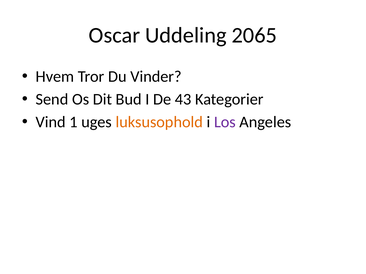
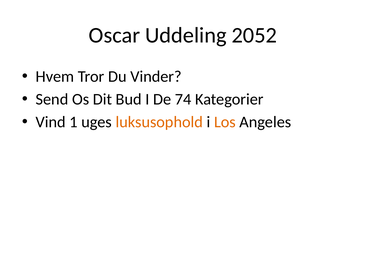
2065: 2065 -> 2052
43: 43 -> 74
Los colour: purple -> orange
